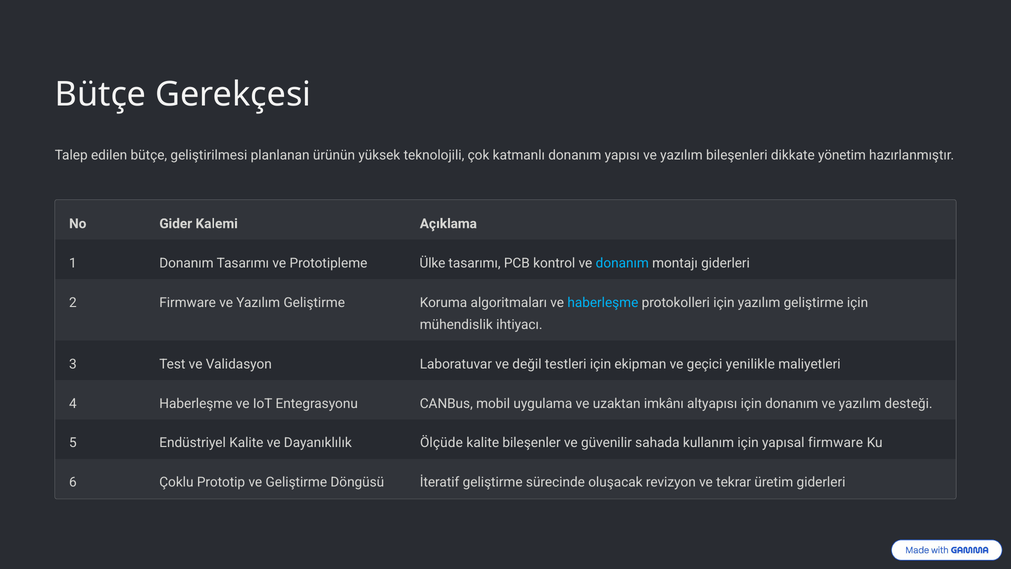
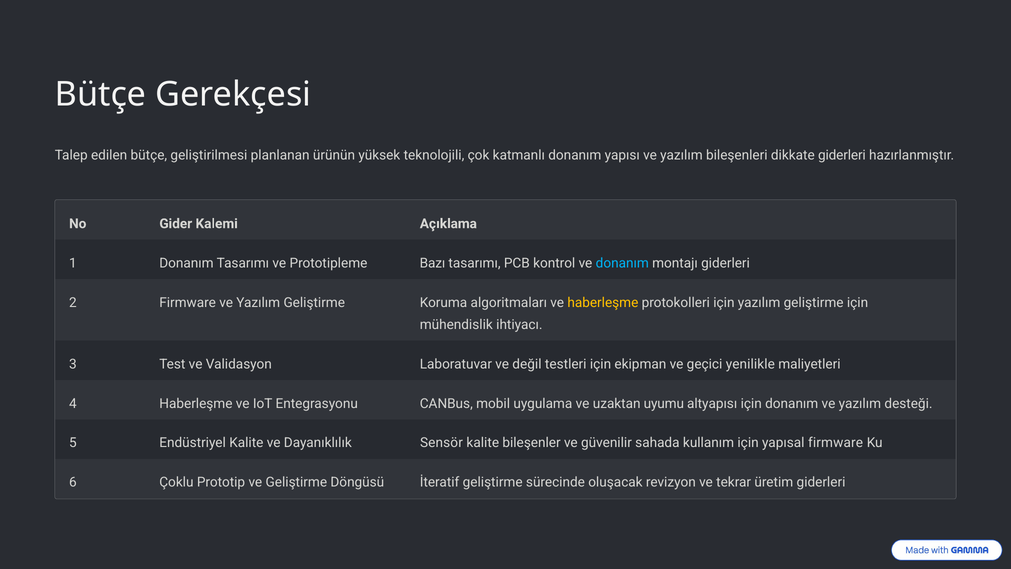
dikkate yönetim: yönetim -> giderleri
Ülke: Ülke -> Bazı
haberleşme at (603, 302) colour: light blue -> yellow
imkânı: imkânı -> uyumu
Ölçüde: Ölçüde -> Sensör
